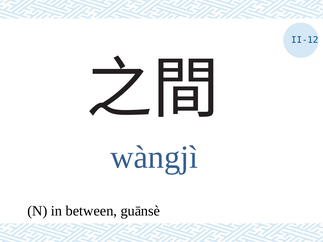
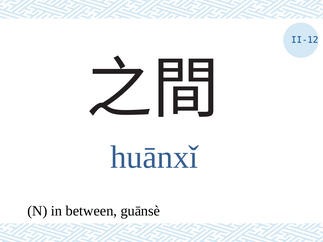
wàngjì: wàngjì -> huānxǐ
